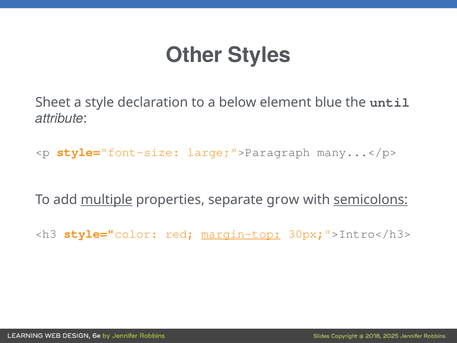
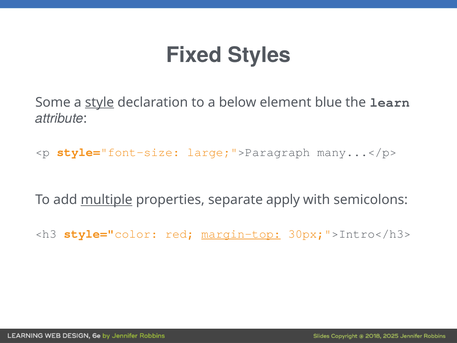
Other: Other -> Fixed
Sheet: Sheet -> Some
style underline: none -> present
until: until -> learn
grow: grow -> apply
semicolons underline: present -> none
